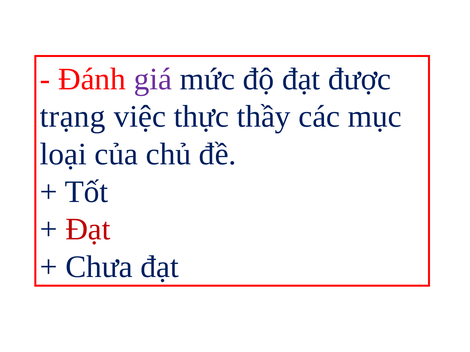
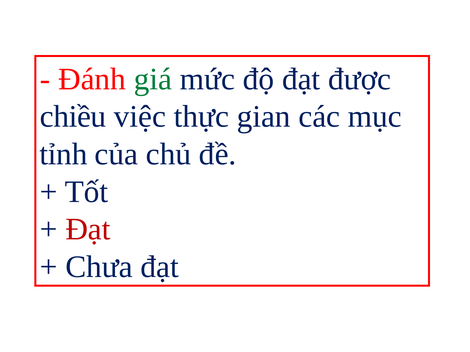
giá colour: purple -> green
trạng: trạng -> chiều
thầy: thầy -> gian
loại: loại -> tỉnh
